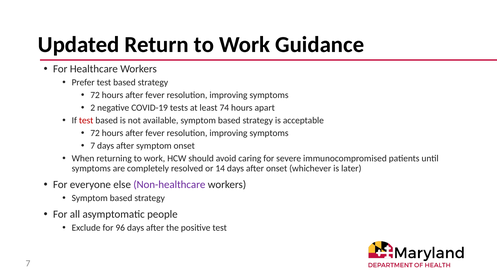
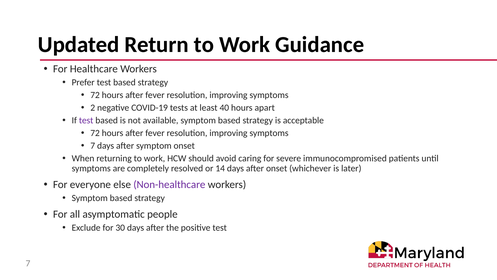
74: 74 -> 40
test at (86, 120) colour: red -> purple
96: 96 -> 30
